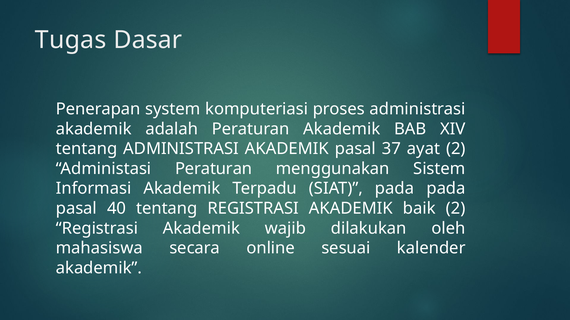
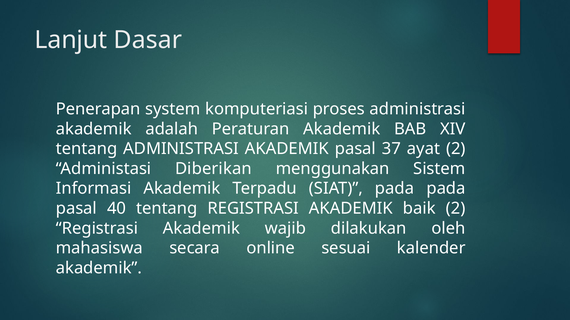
Tugas: Tugas -> Lanjut
Administasi Peraturan: Peraturan -> Diberikan
